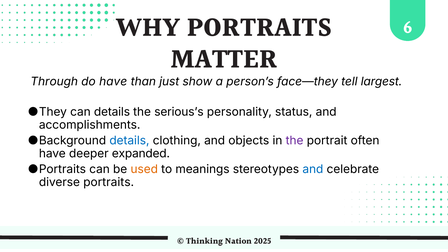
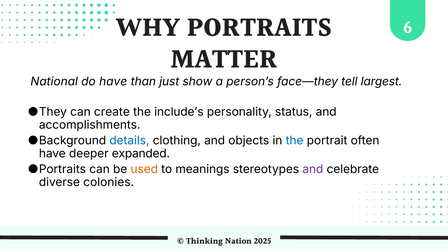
Through: Through -> National
can details: details -> create
serious’s: serious’s -> include’s
the at (295, 141) colour: purple -> blue
and at (313, 169) colour: blue -> purple
diverse portraits: portraits -> colonies
